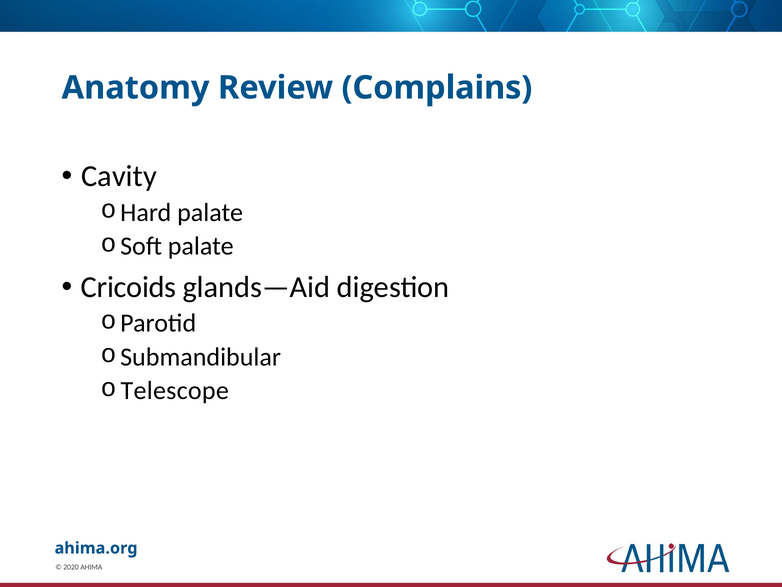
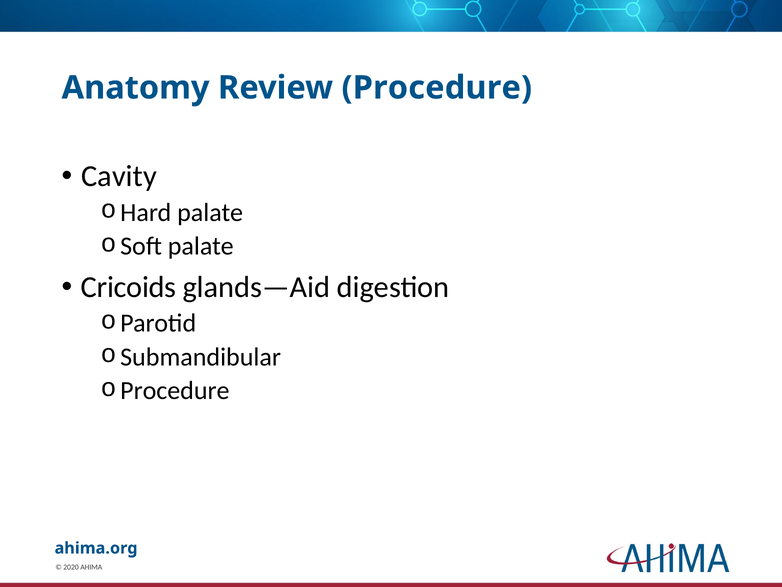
Review Complains: Complains -> Procedure
Telescope at (175, 390): Telescope -> Procedure
